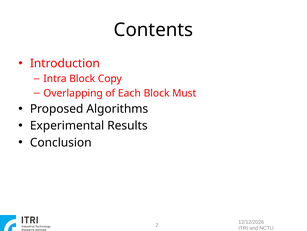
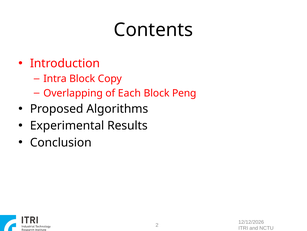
Must: Must -> Peng
